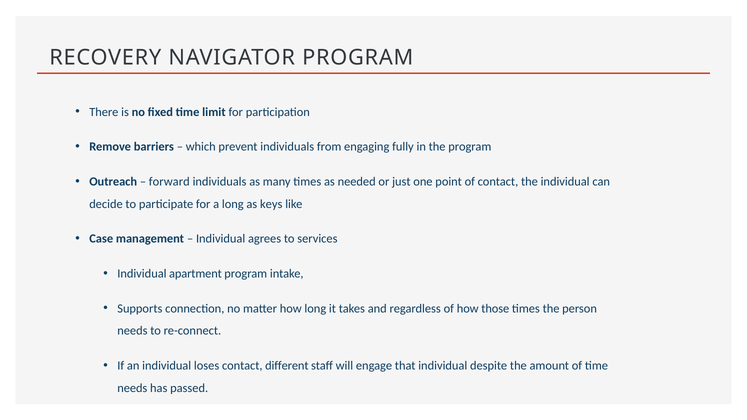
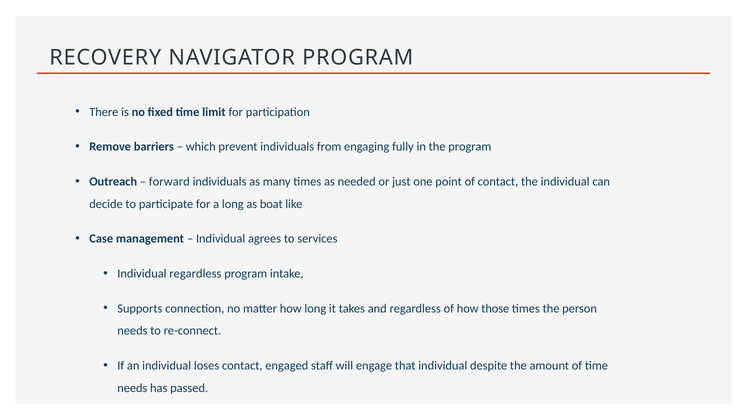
keys: keys -> boat
Individual apartment: apartment -> regardless
different: different -> engaged
